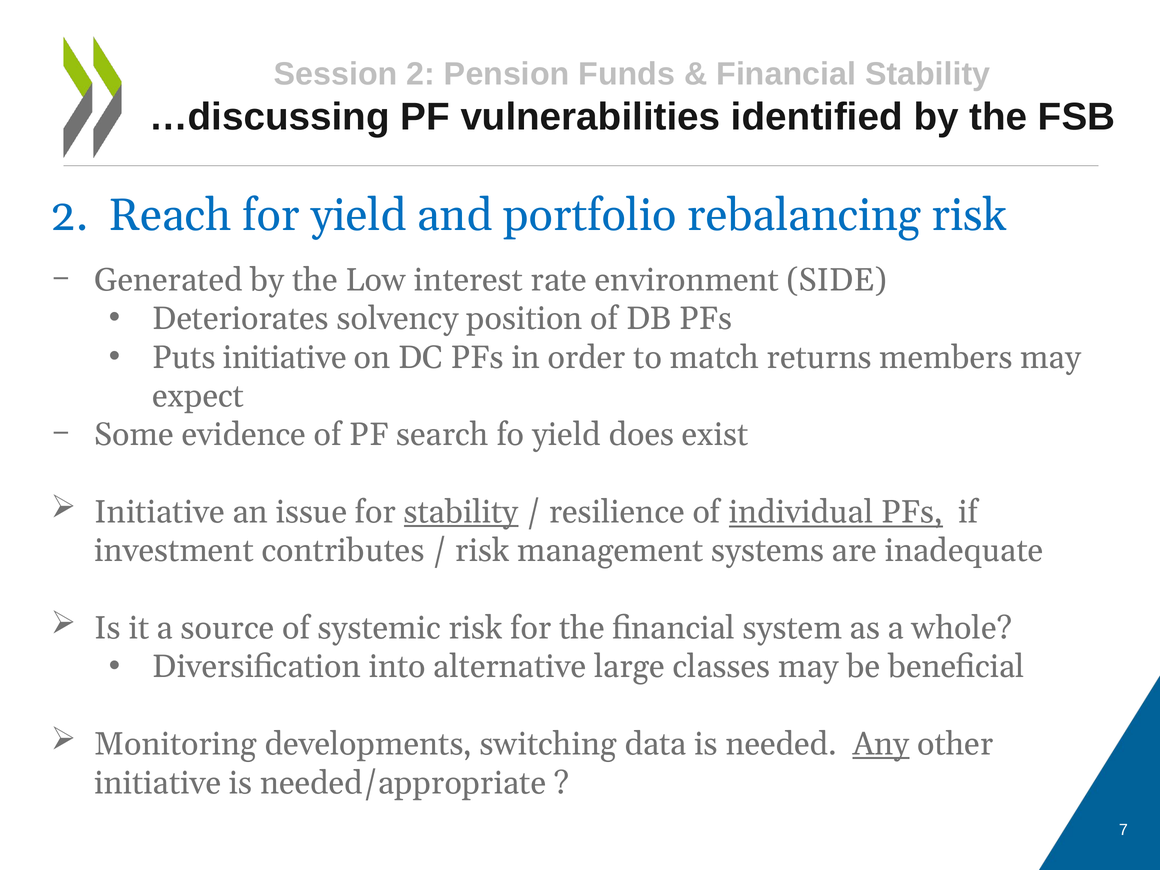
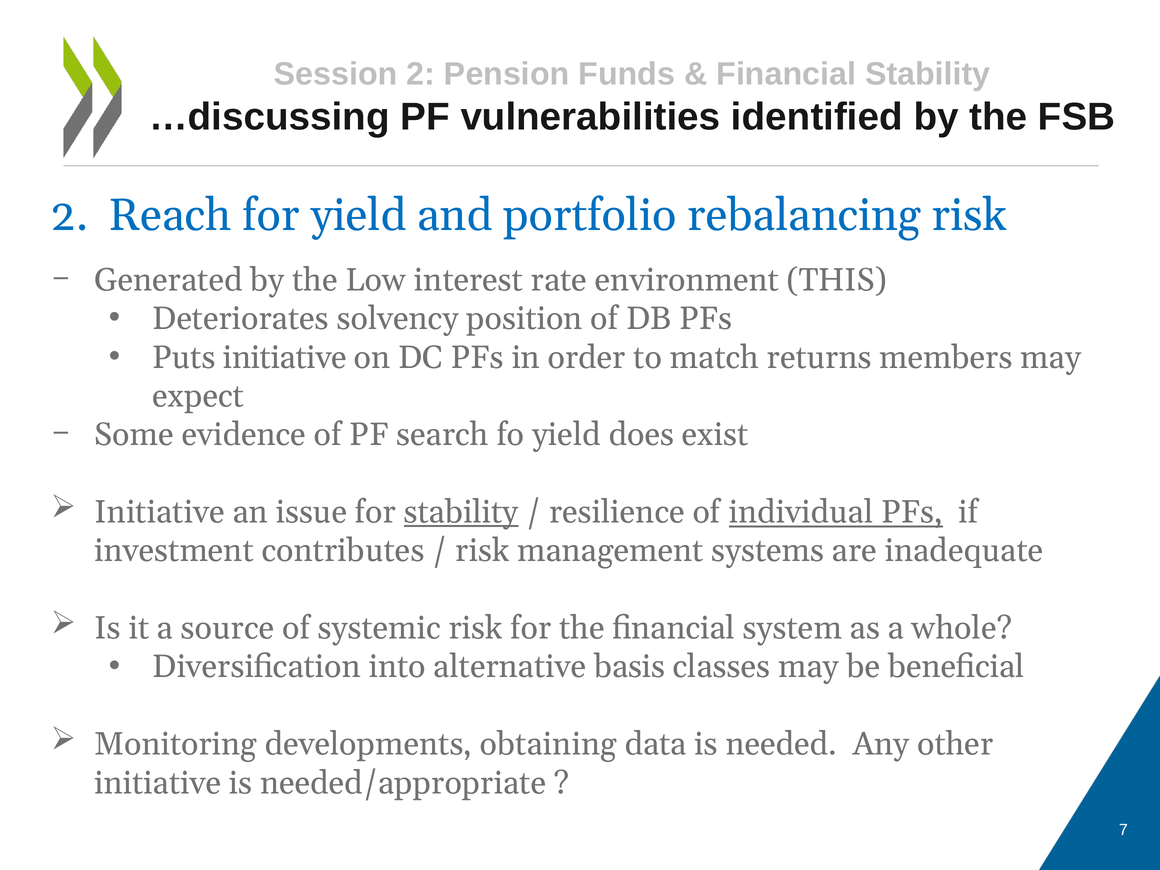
SIDE: SIDE -> THIS
large: large -> basis
switching: switching -> obtaining
Any underline: present -> none
